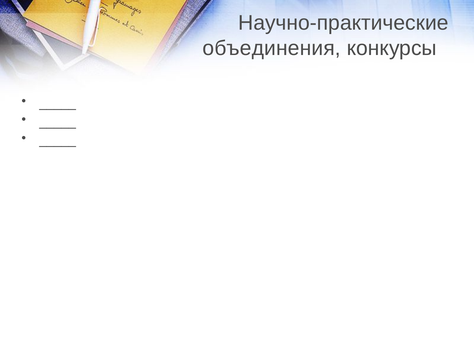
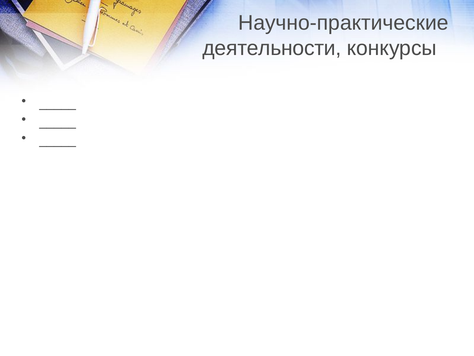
объединения: объединения -> деятельности
